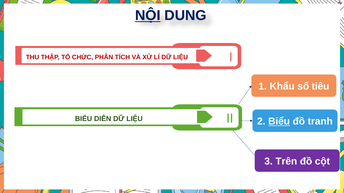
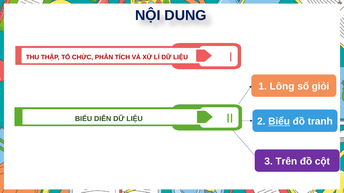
NỘI underline: present -> none
Khẩu: Khẩu -> Lông
tiêu: tiêu -> giỏi
